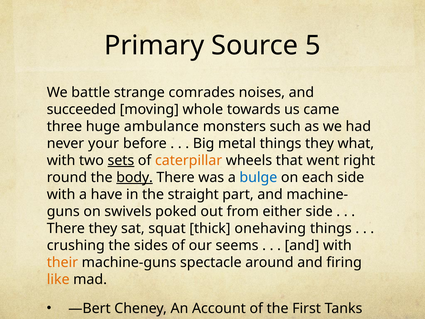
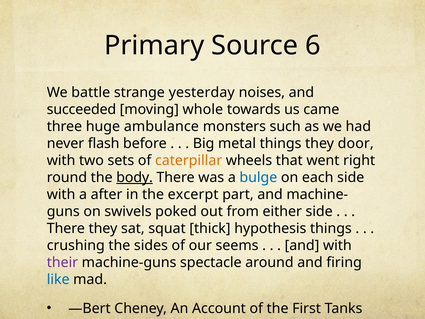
5: 5 -> 6
comrades: comrades -> yesterday
your: your -> flash
what: what -> door
sets underline: present -> none
have: have -> after
straight: straight -> excerpt
onehaving: onehaving -> hypothesis
their colour: orange -> purple
like colour: orange -> blue
